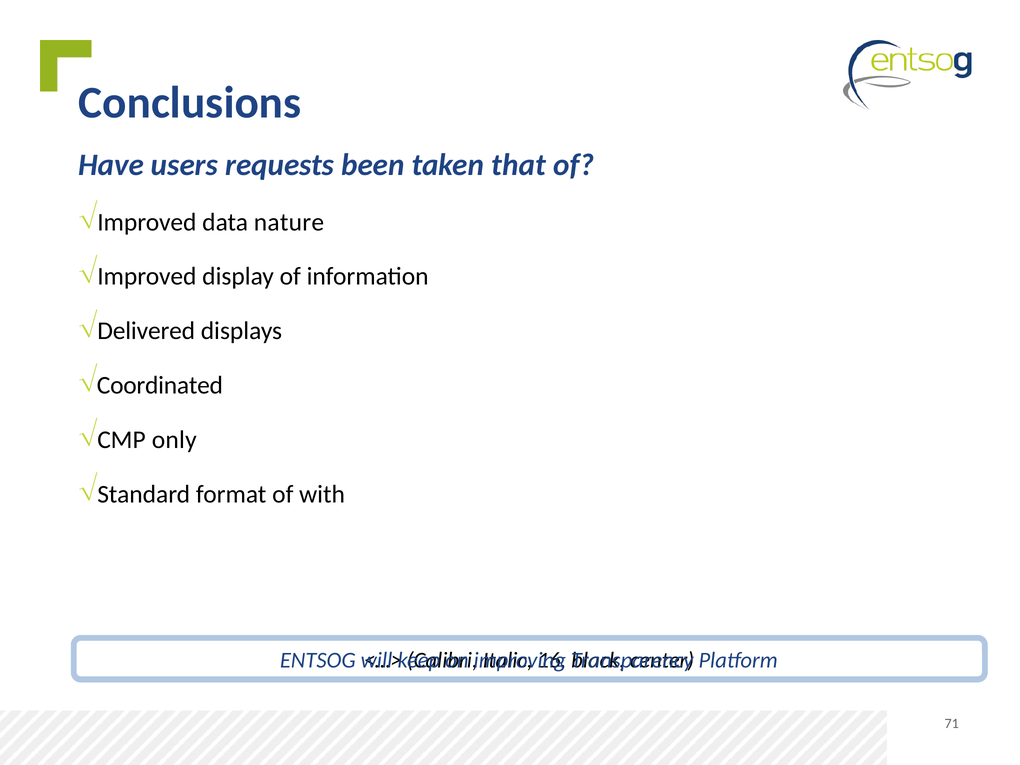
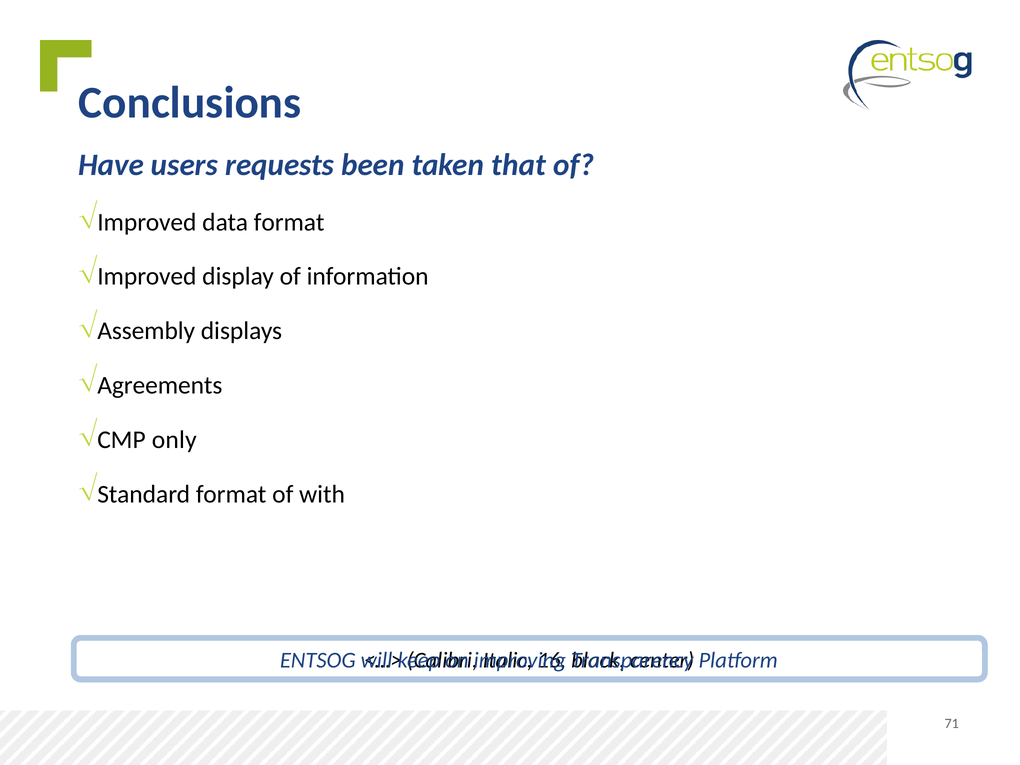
data nature: nature -> format
Delivered: Delivered -> Assembly
Coordinated: Coordinated -> Agreements
